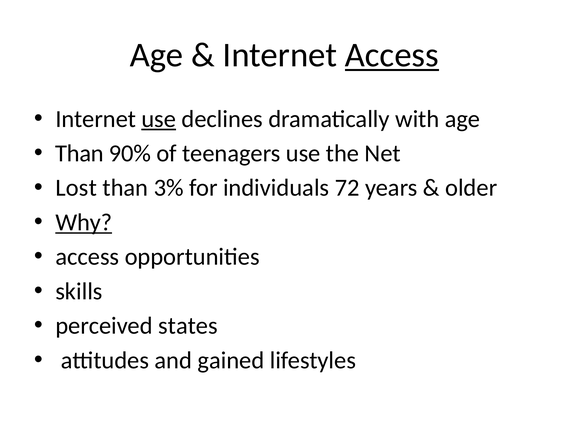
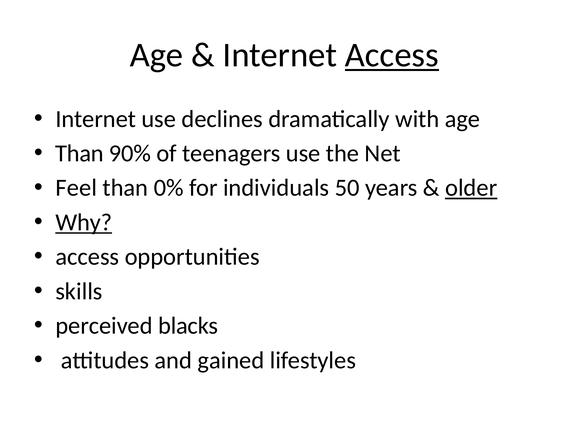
use at (159, 119) underline: present -> none
Lost: Lost -> Feel
3%: 3% -> 0%
72: 72 -> 50
older underline: none -> present
states: states -> blacks
